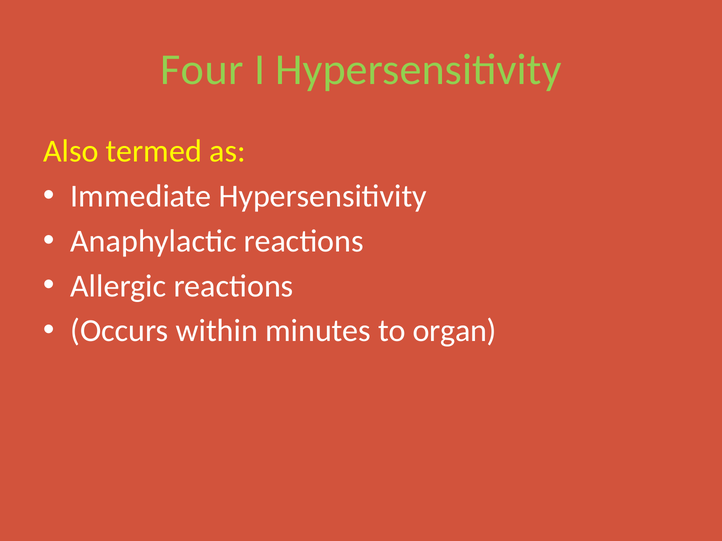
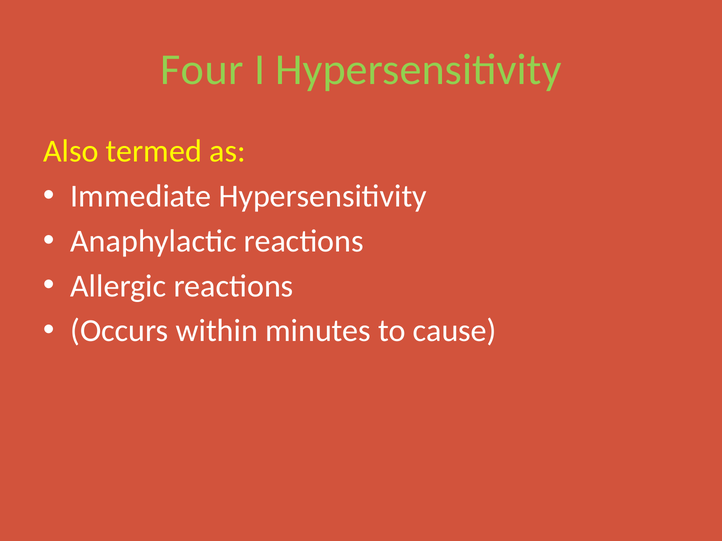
organ: organ -> cause
